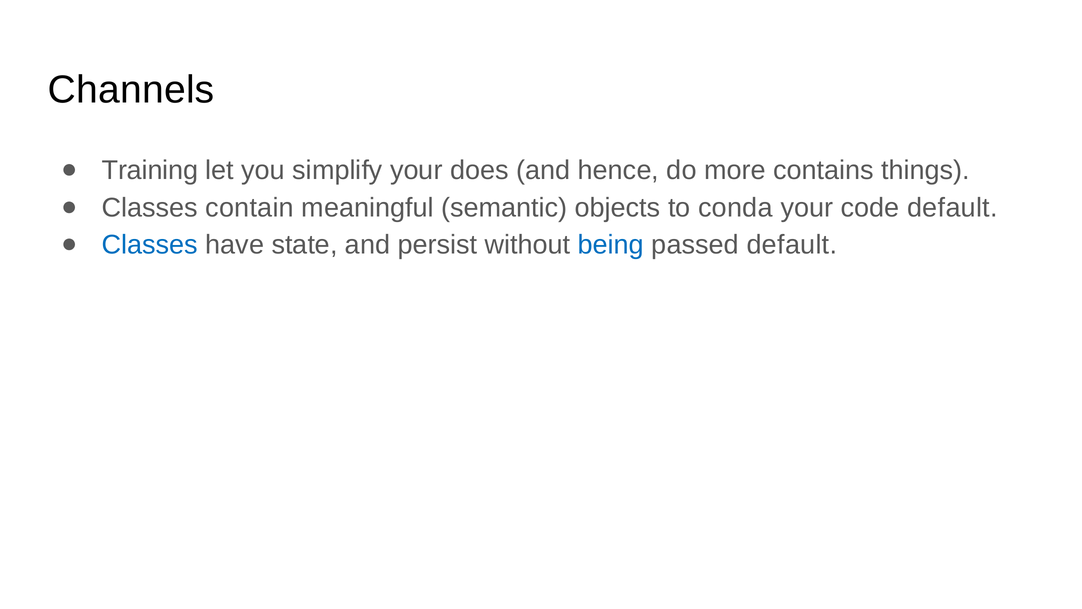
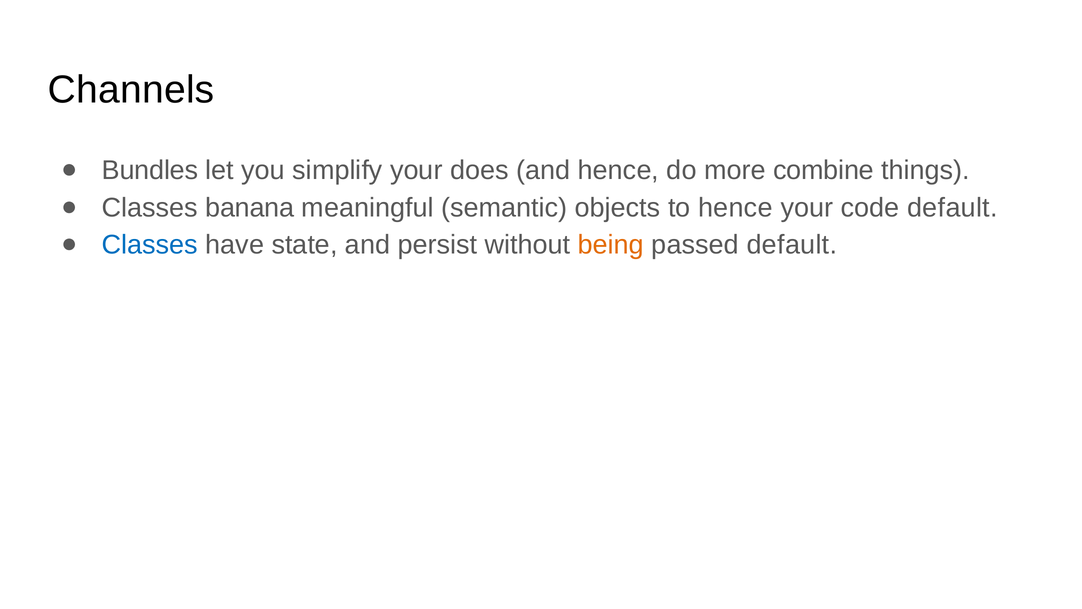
Training: Training -> Bundles
contains: contains -> combine
contain: contain -> banana
to conda: conda -> hence
being colour: blue -> orange
